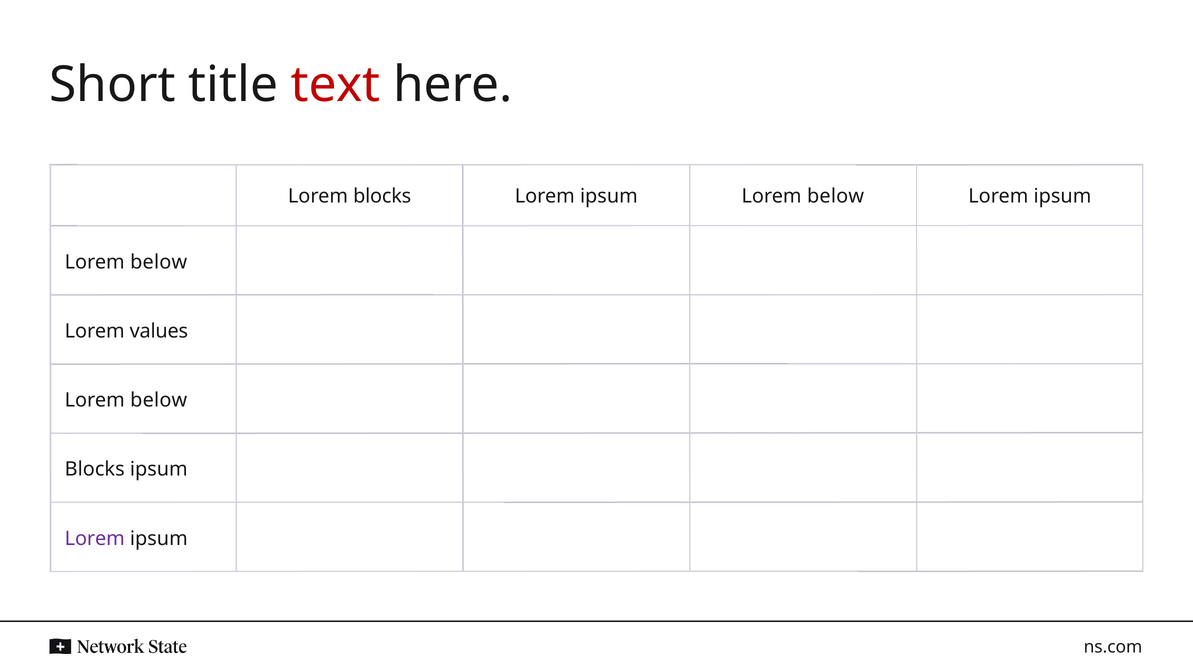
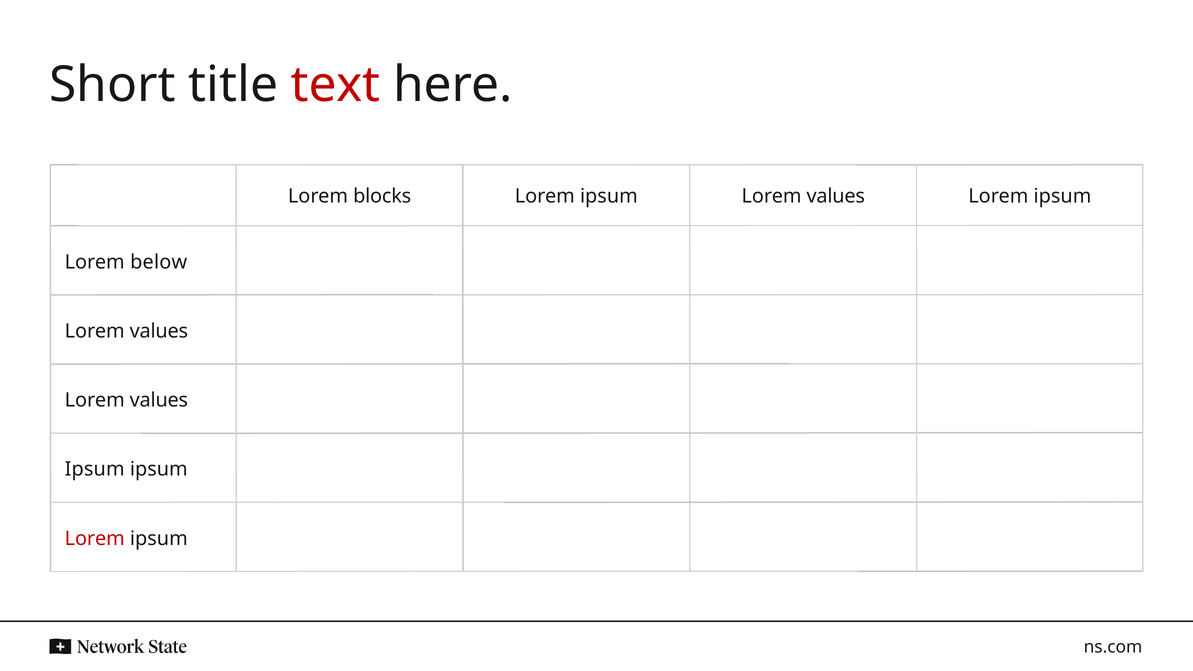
below at (836, 196): below -> values
below at (159, 400): below -> values
Blocks at (95, 469): Blocks -> Ipsum
Lorem at (95, 539) colour: purple -> red
